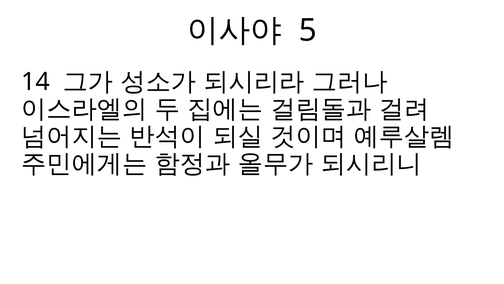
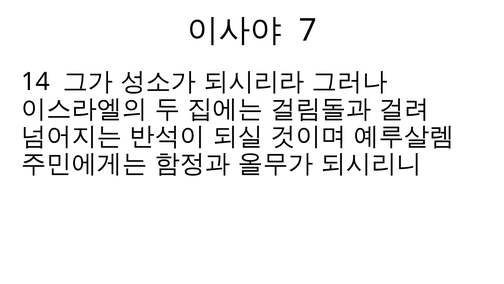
5: 5 -> 7
